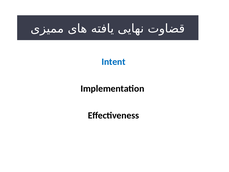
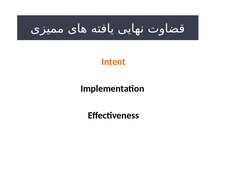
Intent colour: blue -> orange
